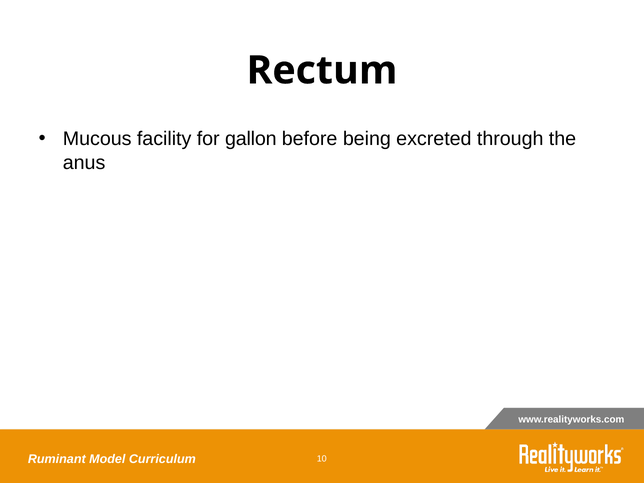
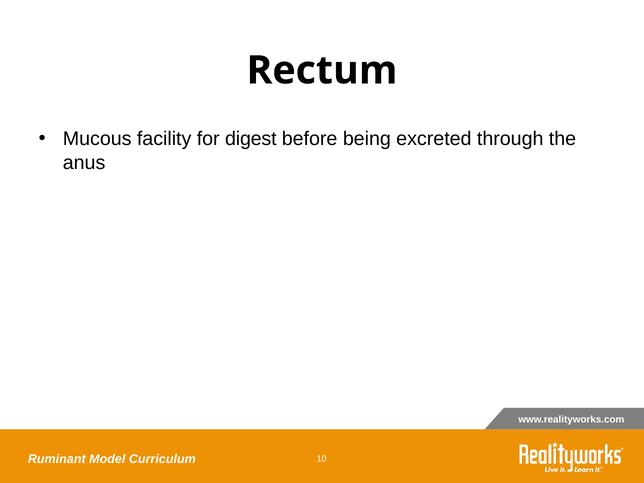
gallon: gallon -> digest
